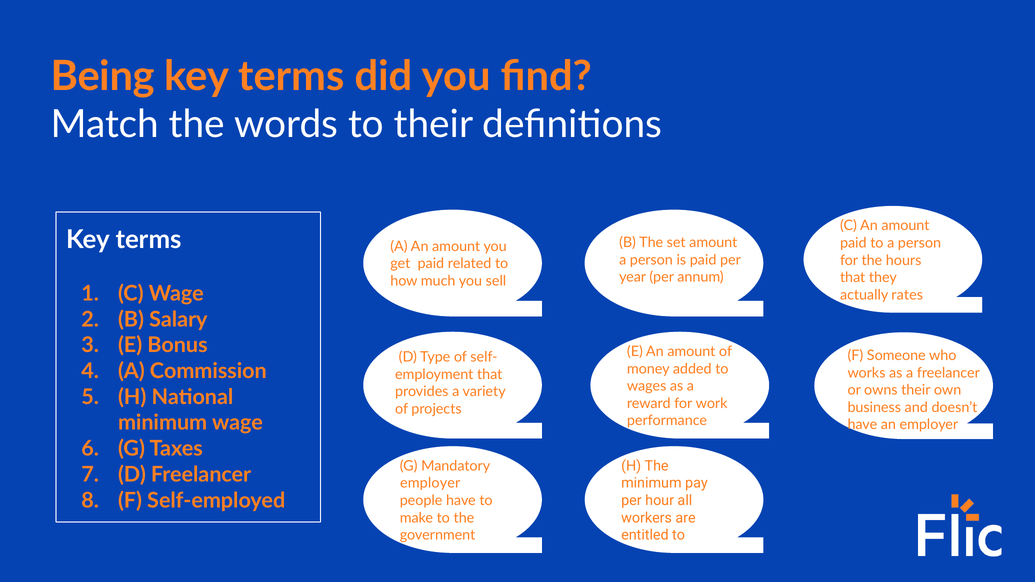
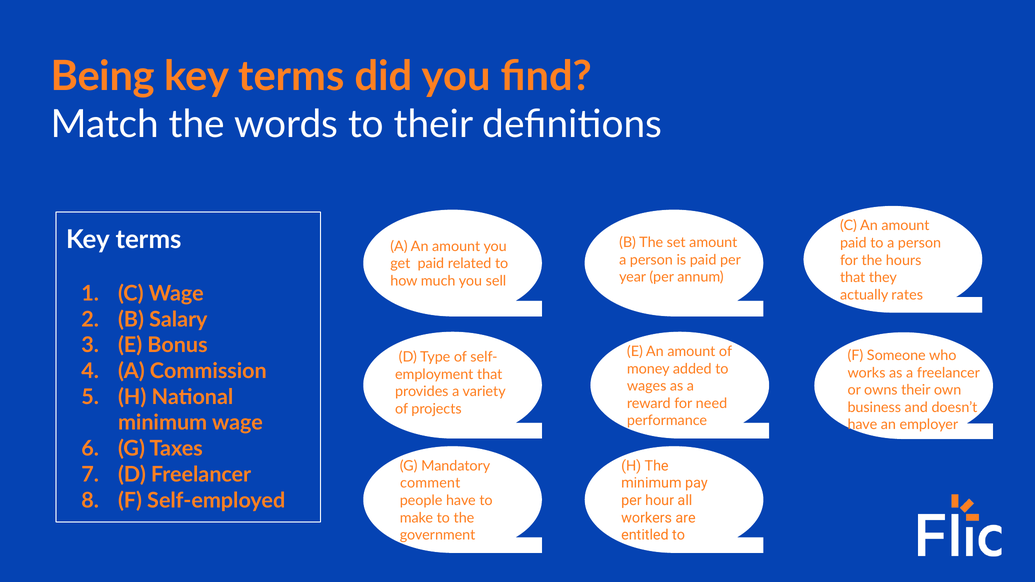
work: work -> need
employer at (430, 483): employer -> comment
